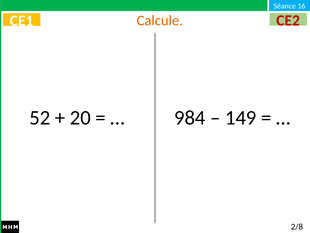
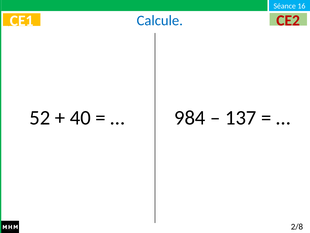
Calcule colour: orange -> blue
20: 20 -> 40
149: 149 -> 137
